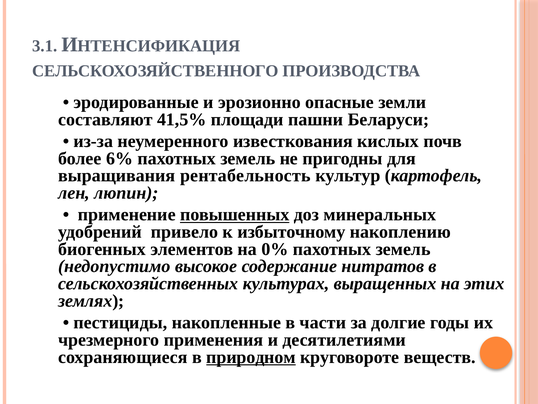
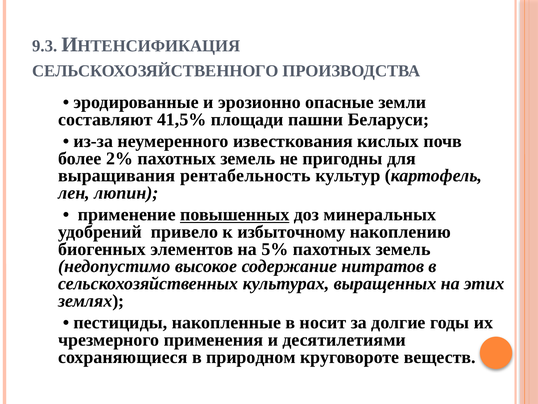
3.1: 3.1 -> 9.3
6%: 6% -> 2%
0%: 0% -> 5%
части: части -> носит
природном underline: present -> none
